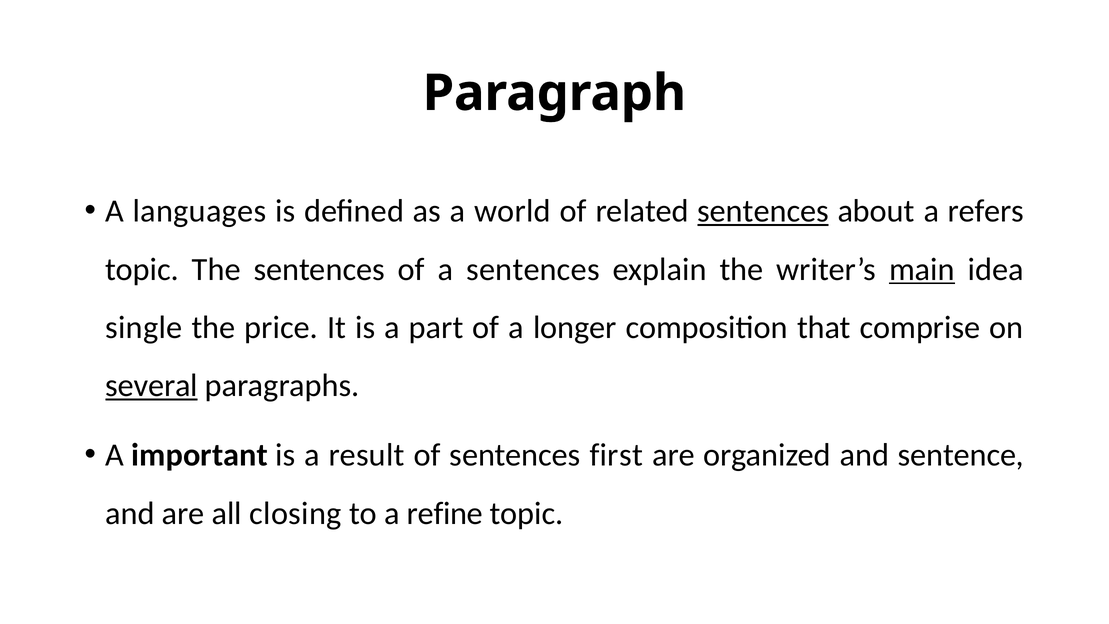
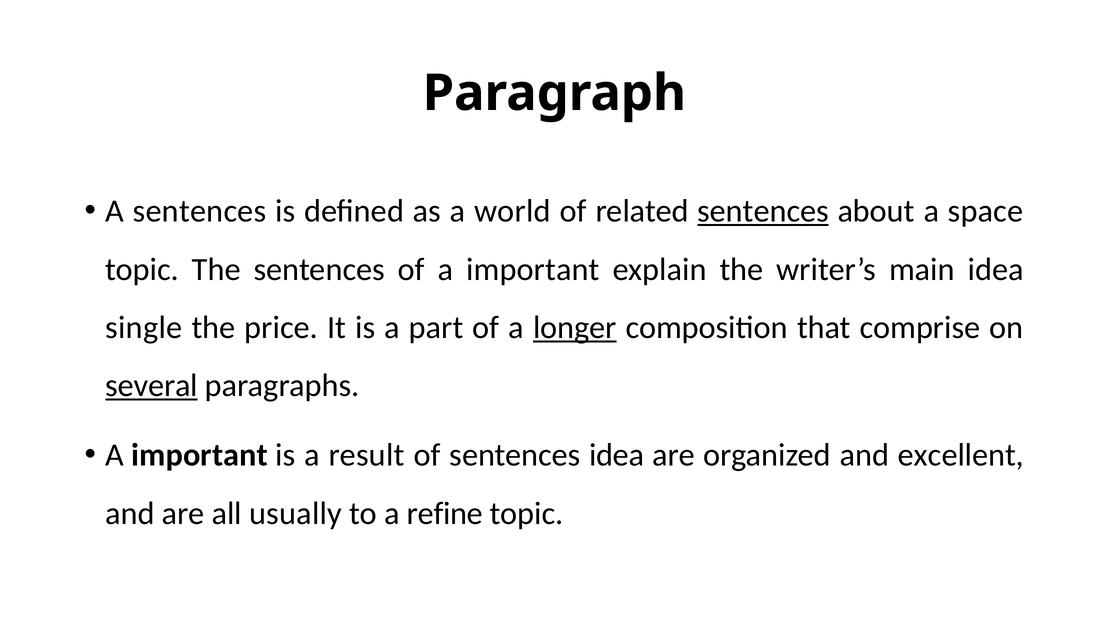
A languages: languages -> sentences
refers: refers -> space
of a sentences: sentences -> important
main underline: present -> none
longer underline: none -> present
sentences first: first -> idea
sentence: sentence -> excellent
closing: closing -> usually
